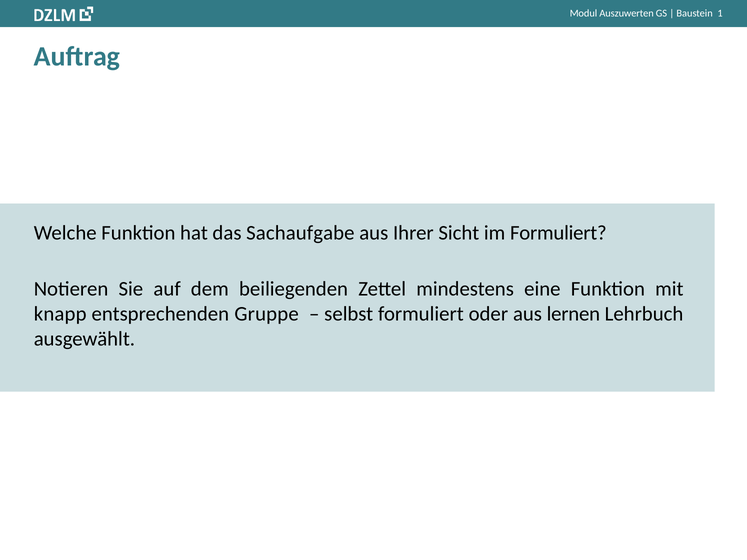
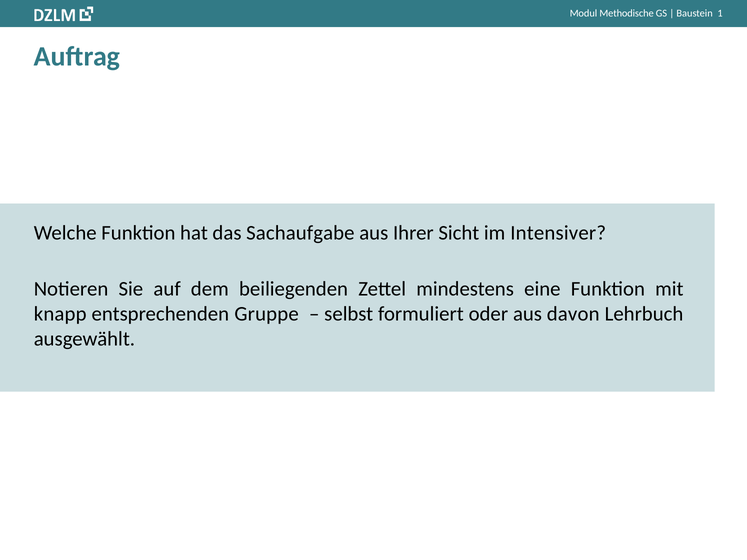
Auszuwerten: Auszuwerten -> Methodische
im Formuliert: Formuliert -> Intensiver
lernen: lernen -> davon
